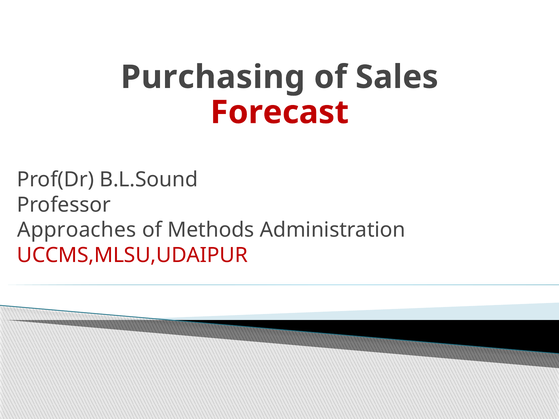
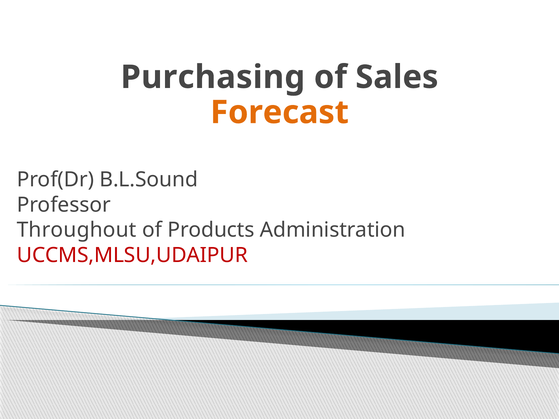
Forecast colour: red -> orange
Approaches: Approaches -> Throughout
Methods: Methods -> Products
